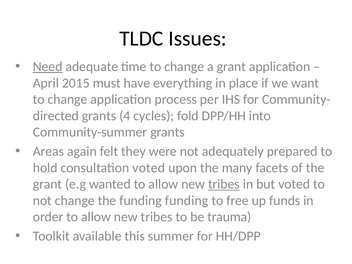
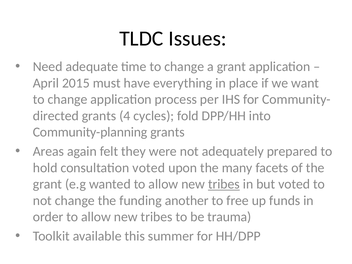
Need underline: present -> none
Community-summer: Community-summer -> Community-planning
funding funding: funding -> another
